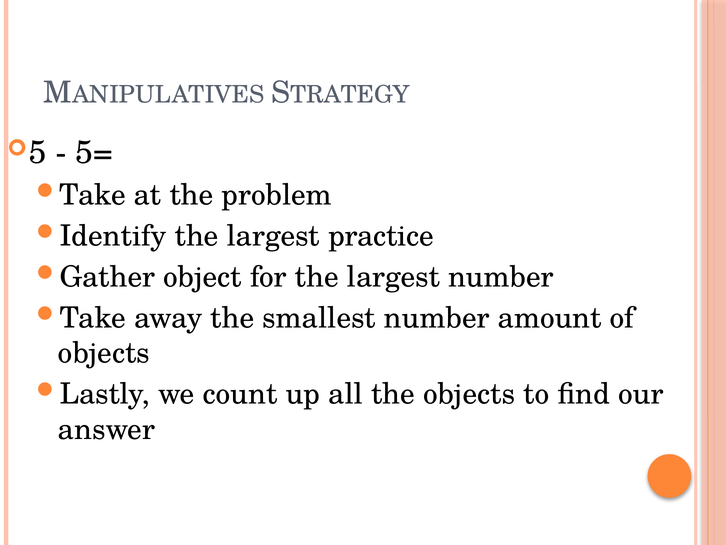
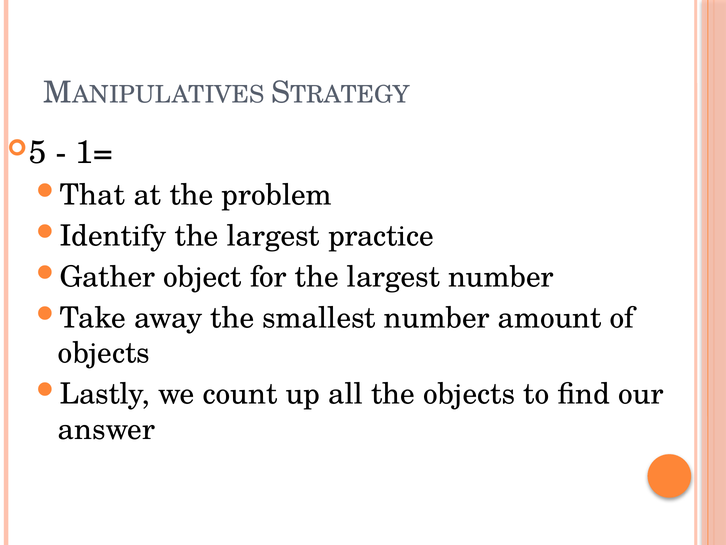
5=: 5= -> 1=
Take at (93, 195): Take -> That
